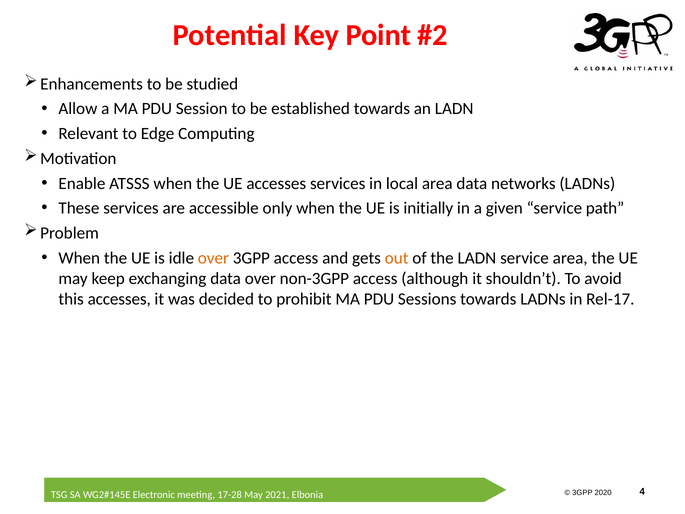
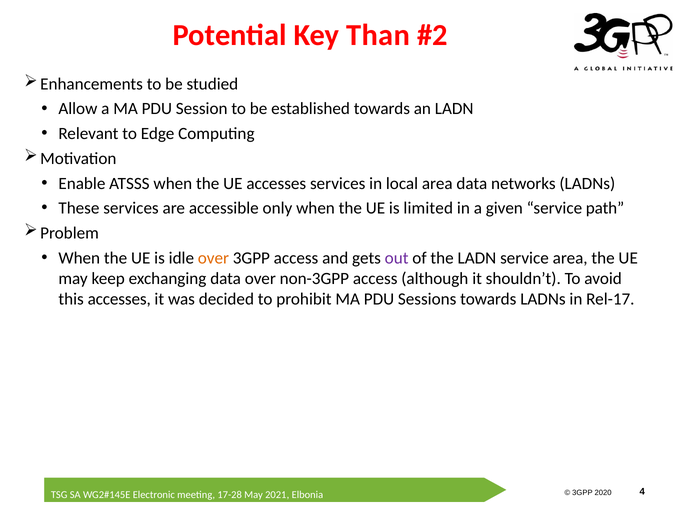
Point: Point -> Than
initially: initially -> limited
out colour: orange -> purple
